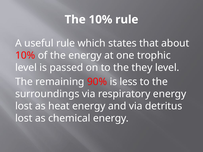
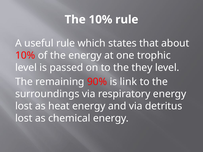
less: less -> link
